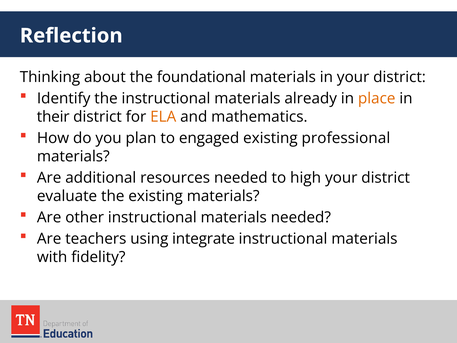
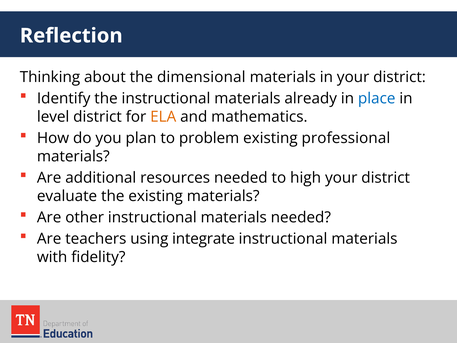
foundational: foundational -> dimensional
place colour: orange -> blue
their: their -> level
engaged: engaged -> problem
